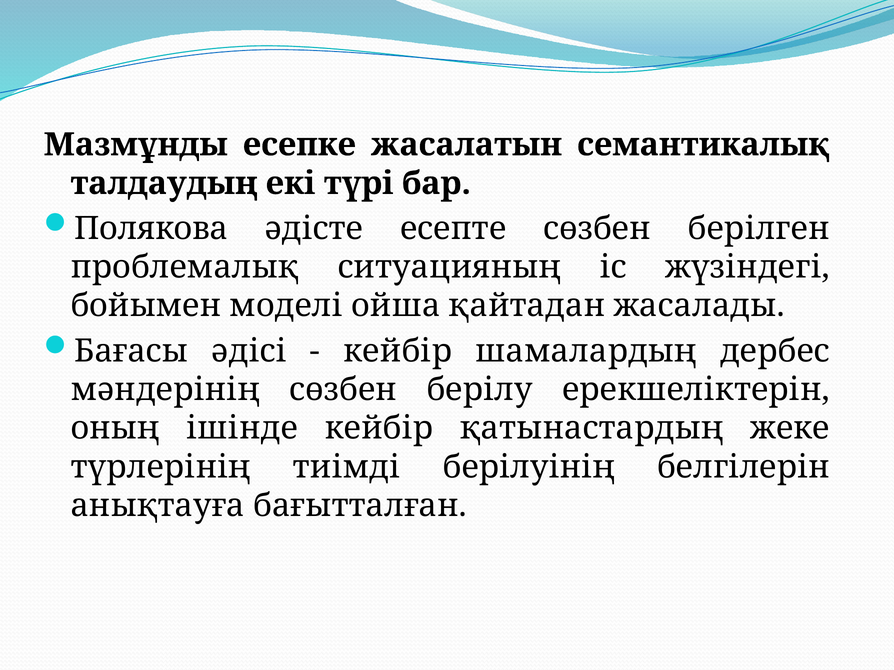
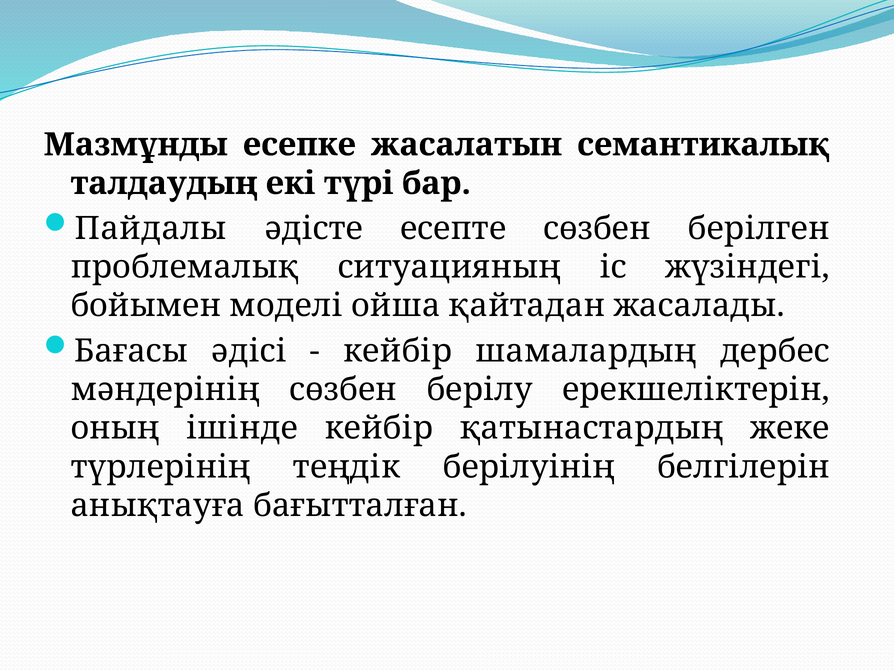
Полякова: Полякова -> Пайдалы
тиімді: тиімді -> теңдік
